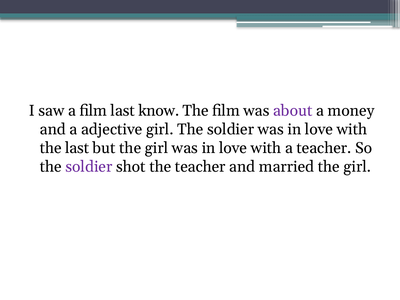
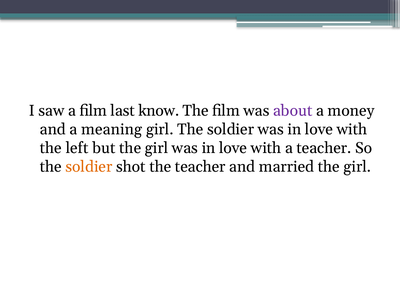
adjective: adjective -> meaning
the last: last -> left
soldier at (89, 167) colour: purple -> orange
